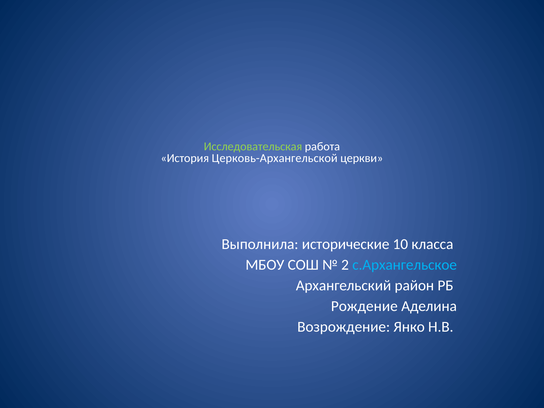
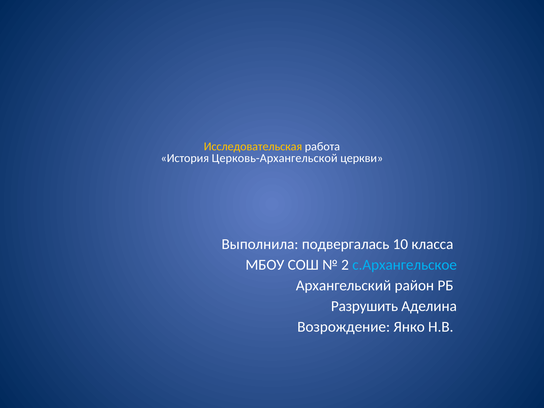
Исследовательская colour: light green -> yellow
исторические: исторические -> подвергалась
Рождение: Рождение -> Разрушить
